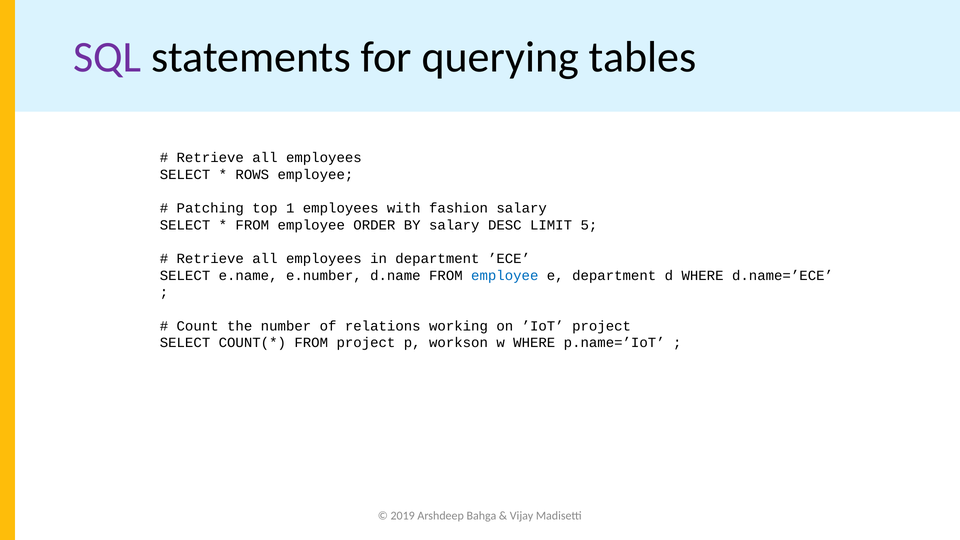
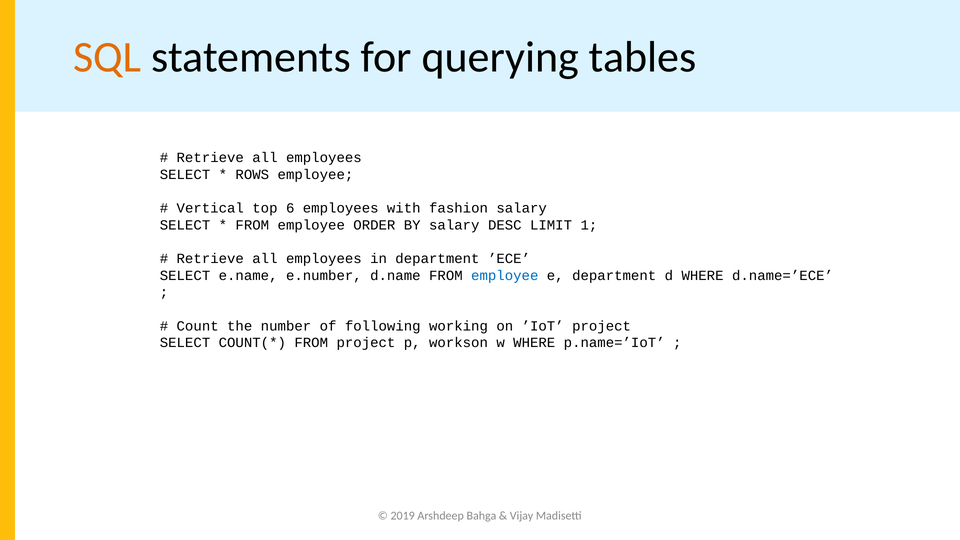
SQL colour: purple -> orange
Patching: Patching -> Vertical
1: 1 -> 6
5: 5 -> 1
relations: relations -> following
